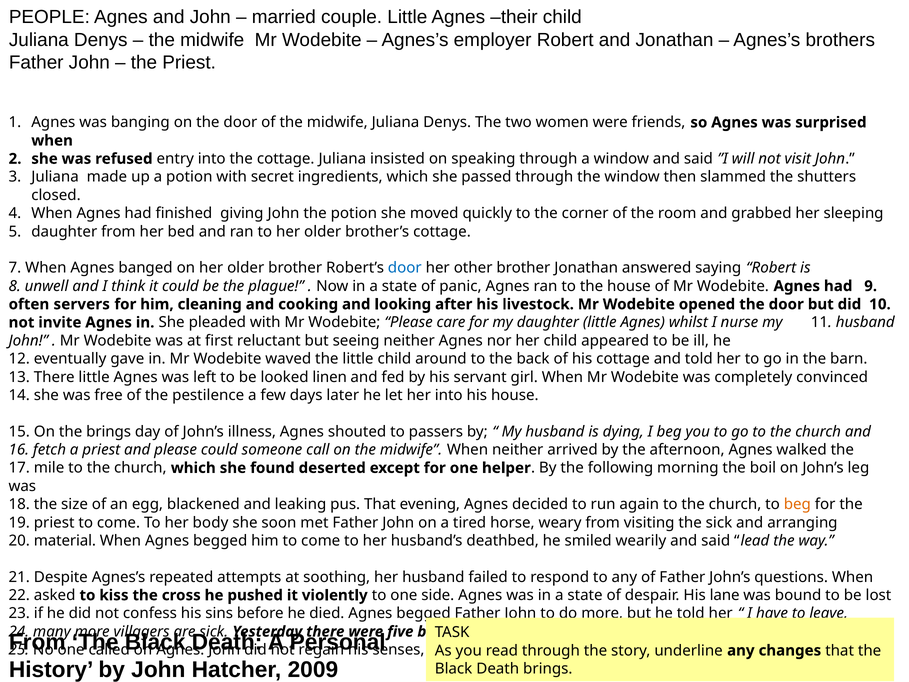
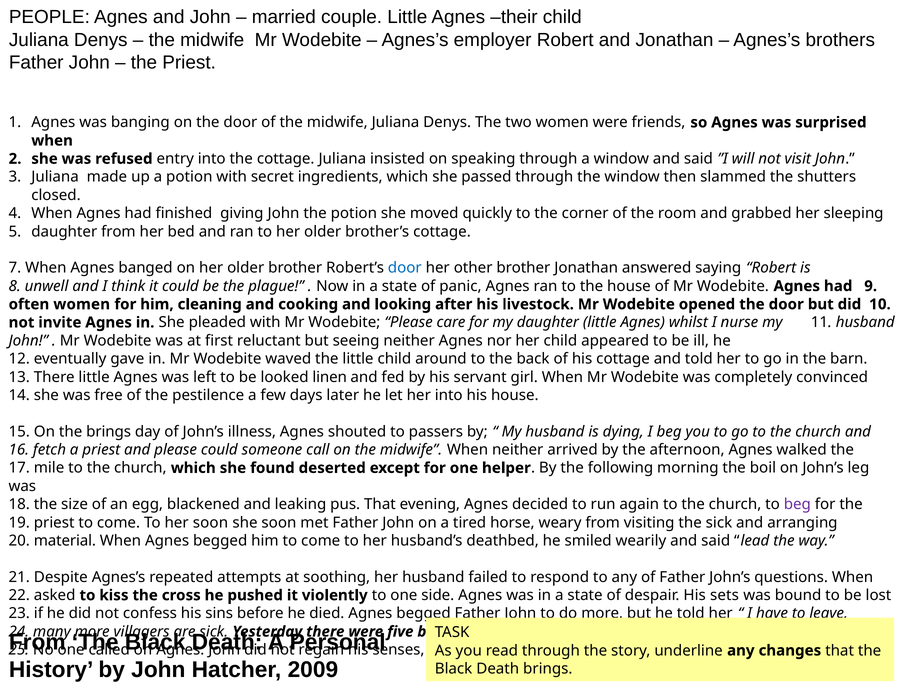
often servers: servers -> women
beg at (797, 504) colour: orange -> purple
her body: body -> soon
lane: lane -> sets
